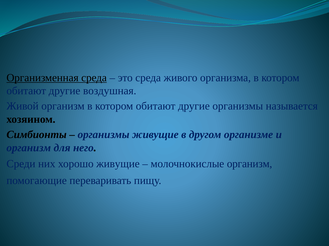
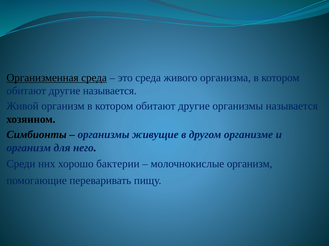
другие воздушная: воздушная -> называется
хорошо живущие: живущие -> бактерии
